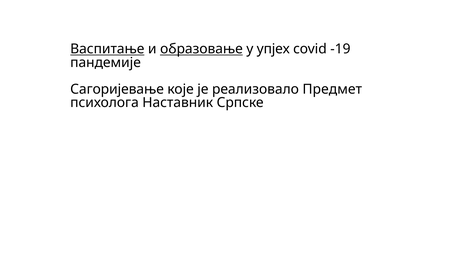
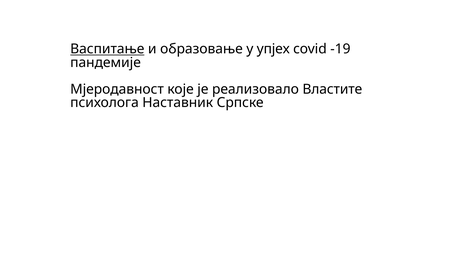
образовање underline: present -> none
Сагоријевање: Сагоријевање -> Мјеродавност
Предмет: Предмет -> Властите
